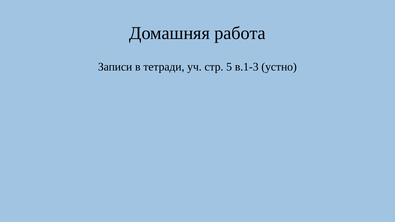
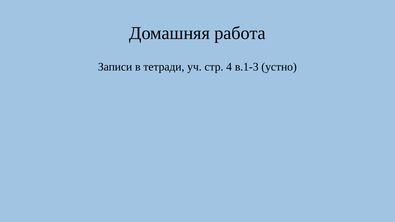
5: 5 -> 4
